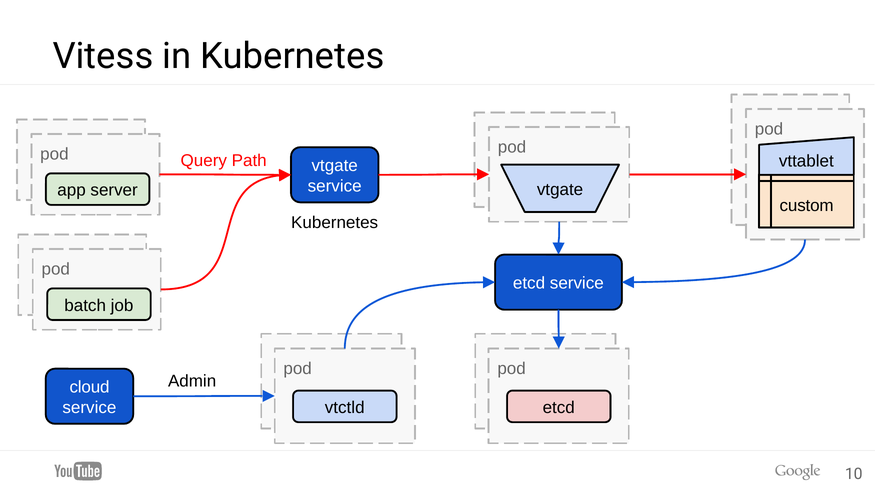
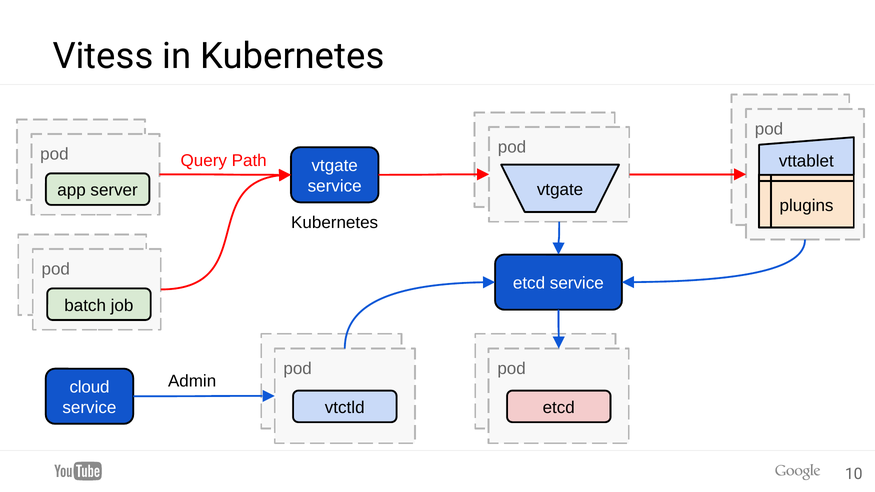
custom: custom -> plugins
